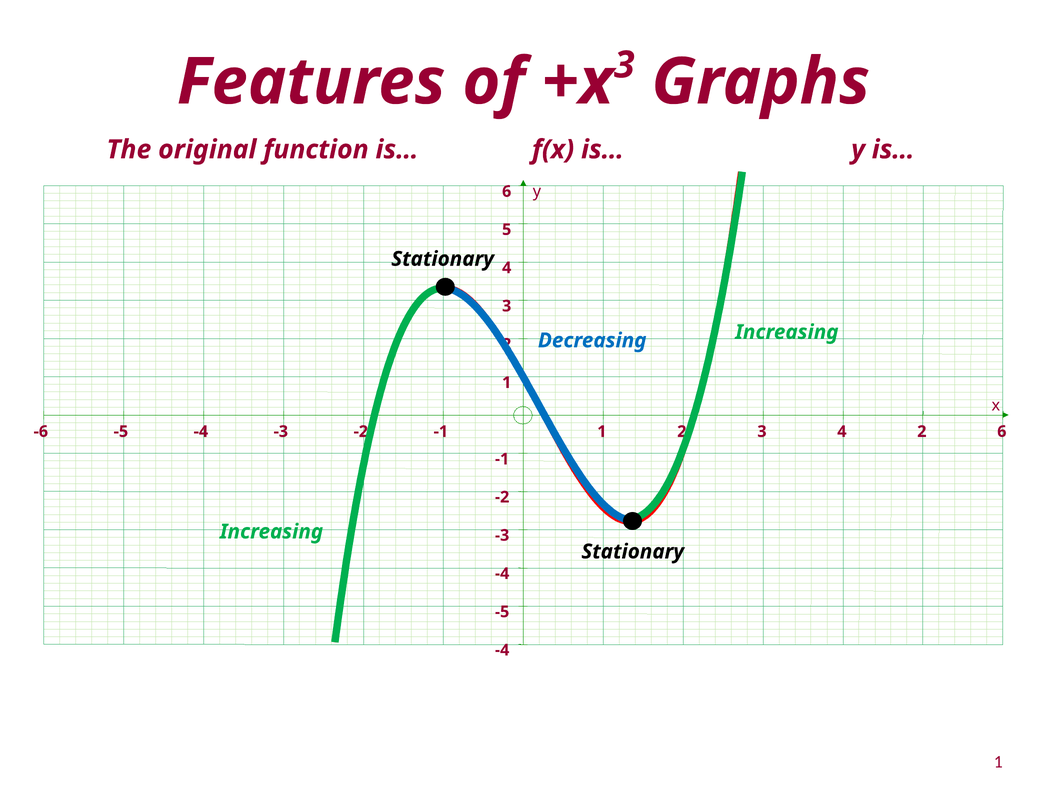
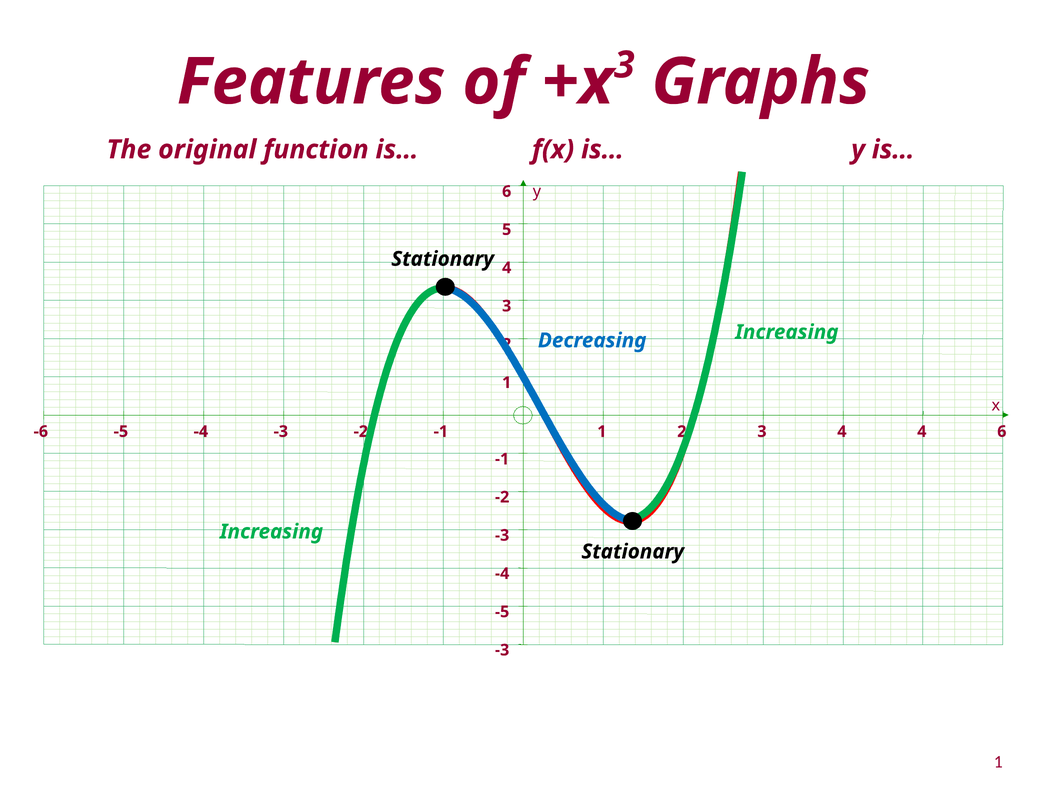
4 2: 2 -> 4
-4 at (502, 650): -4 -> -3
